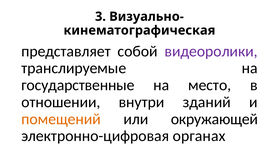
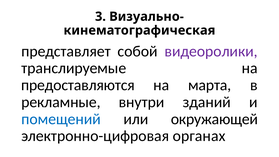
государственные: государственные -> предоставляются
место: место -> марта
отношении: отношении -> рекламные
помещений colour: orange -> blue
